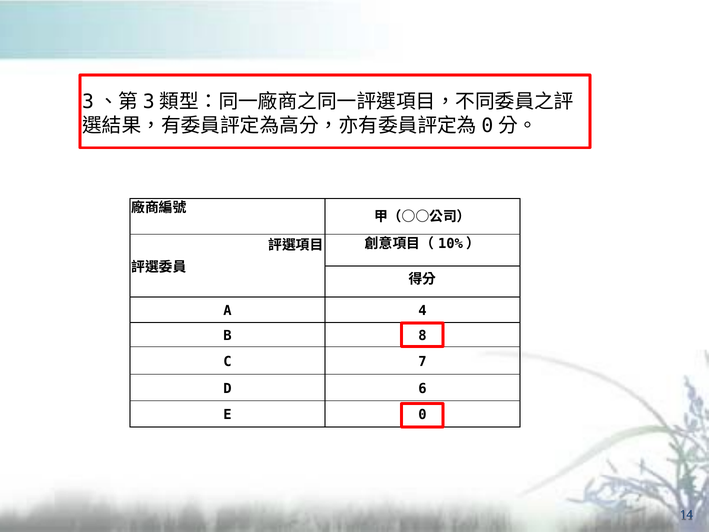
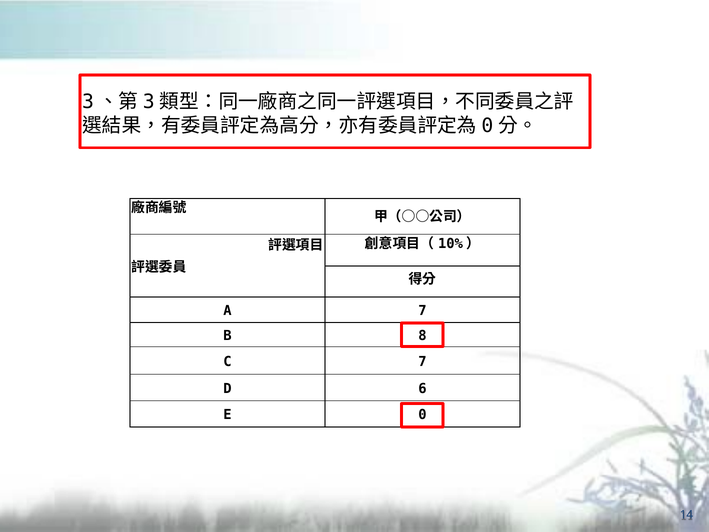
A 4: 4 -> 7
